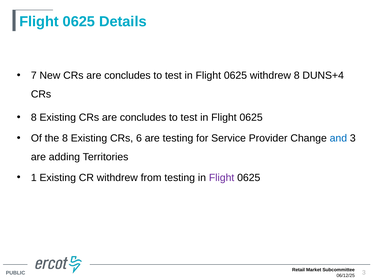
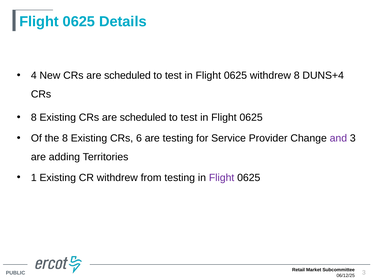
7: 7 -> 4
New CRs are concludes: concludes -> scheduled
Existing CRs are concludes: concludes -> scheduled
and colour: blue -> purple
